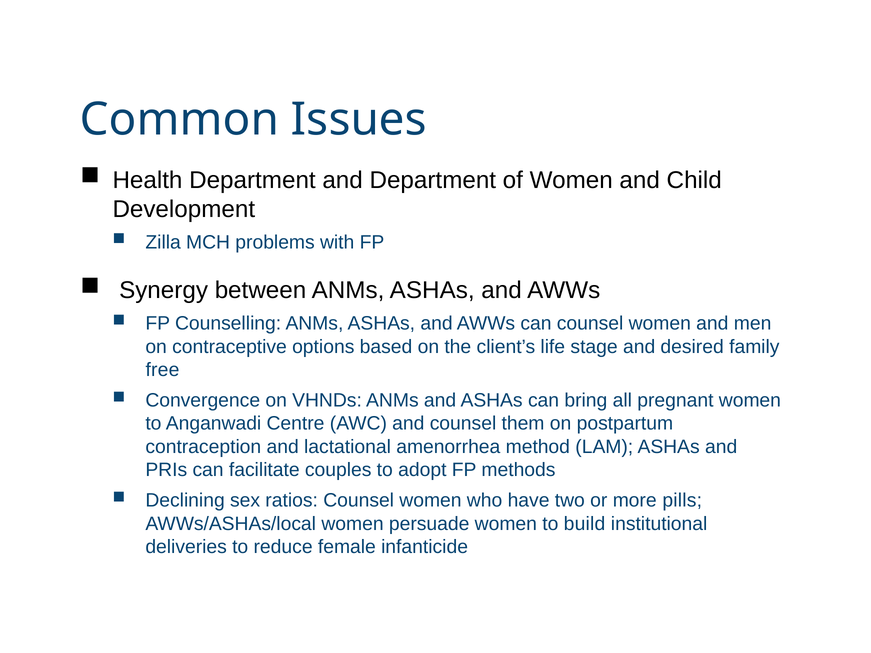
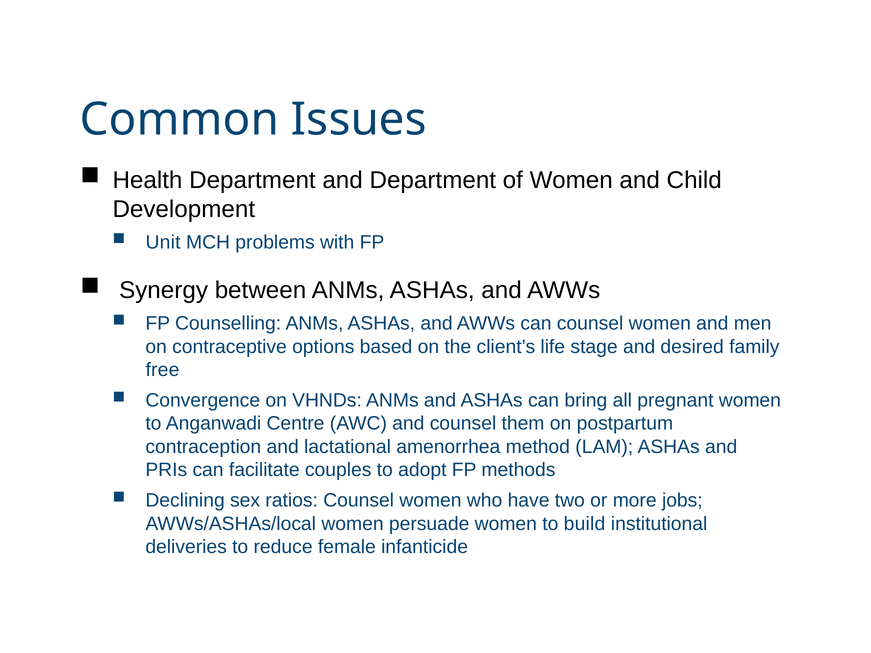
Zilla: Zilla -> Unit
pills: pills -> jobs
